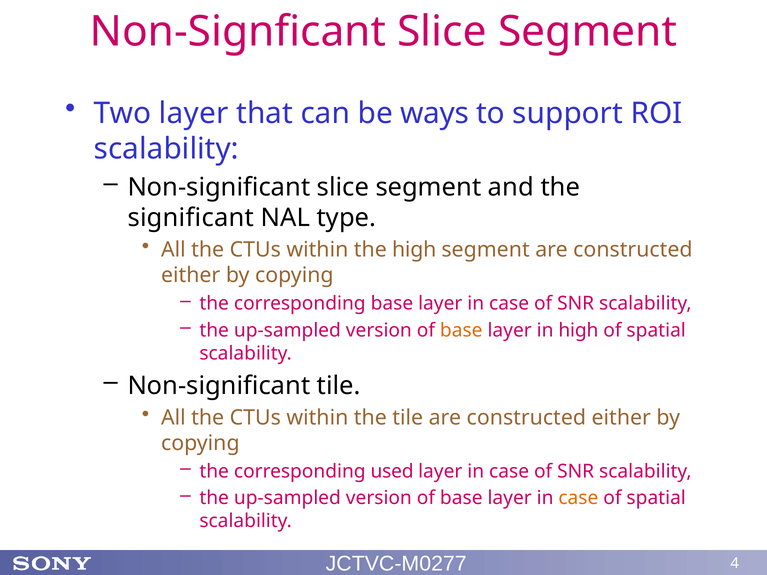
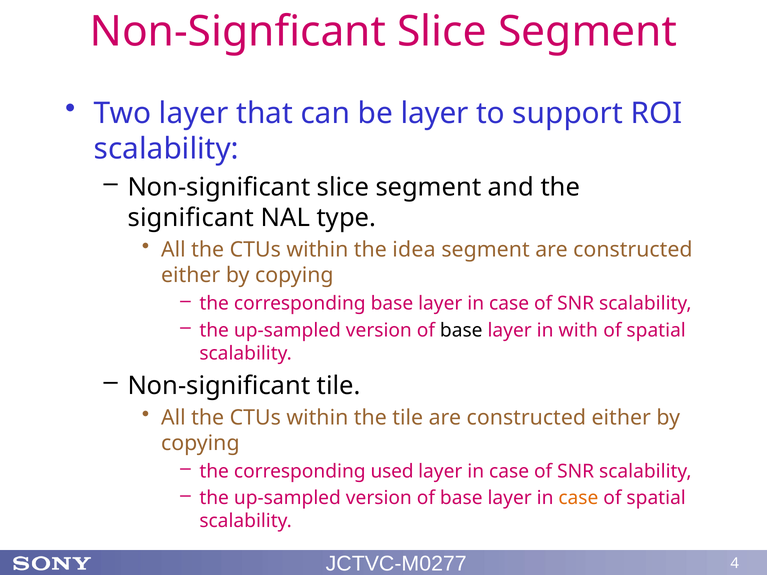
be ways: ways -> layer
the high: high -> idea
base at (461, 330) colour: orange -> black
in high: high -> with
